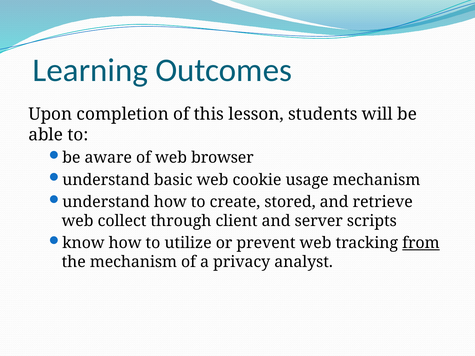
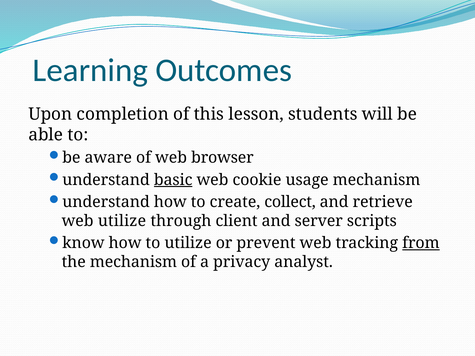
basic underline: none -> present
stored: stored -> collect
web collect: collect -> utilize
